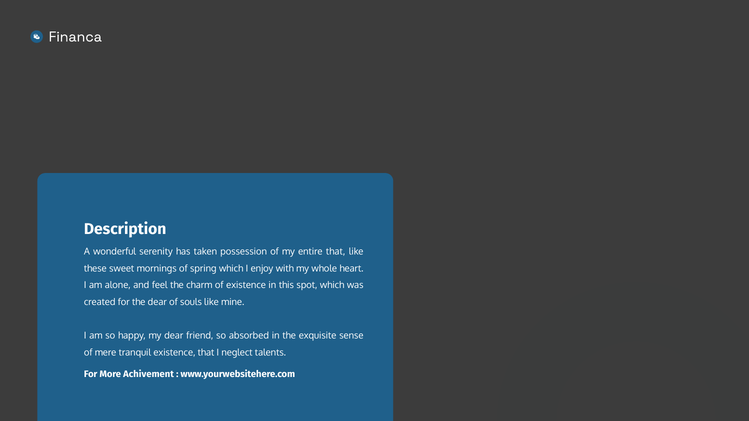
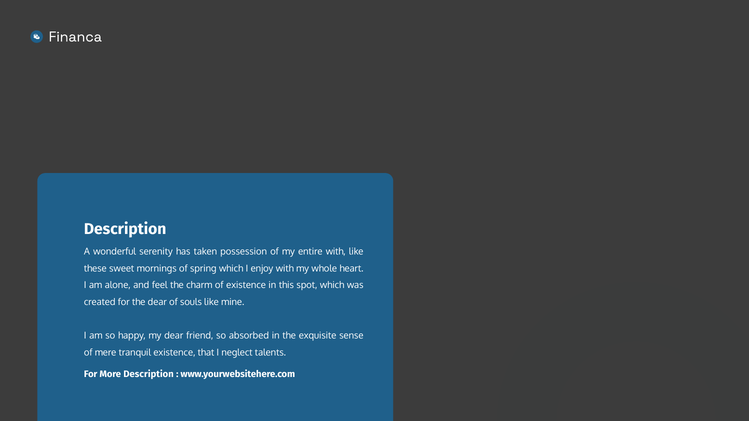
entire that: that -> with
More Achivement: Achivement -> Description
